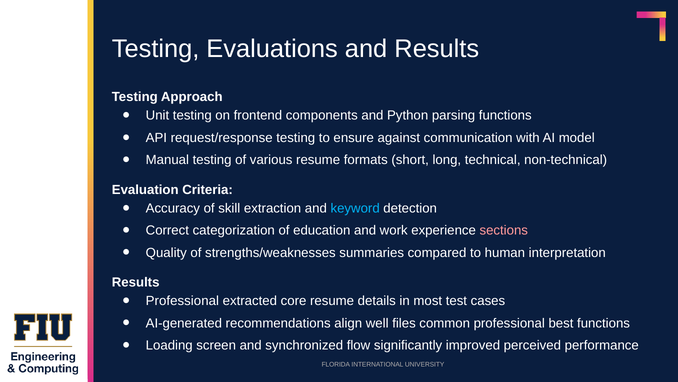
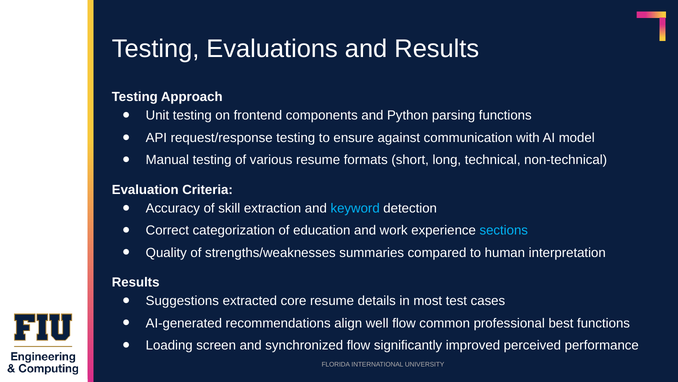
sections colour: pink -> light blue
Professional at (182, 301): Professional -> Suggestions
well files: files -> flow
